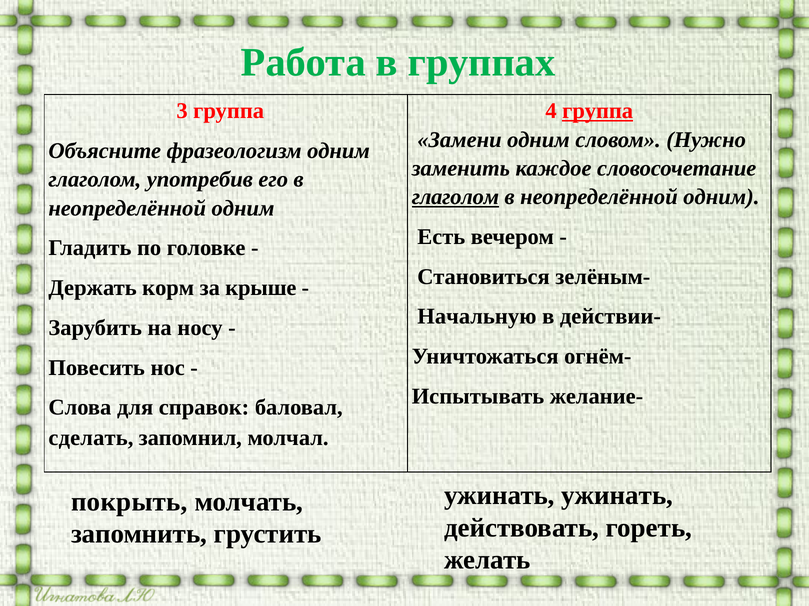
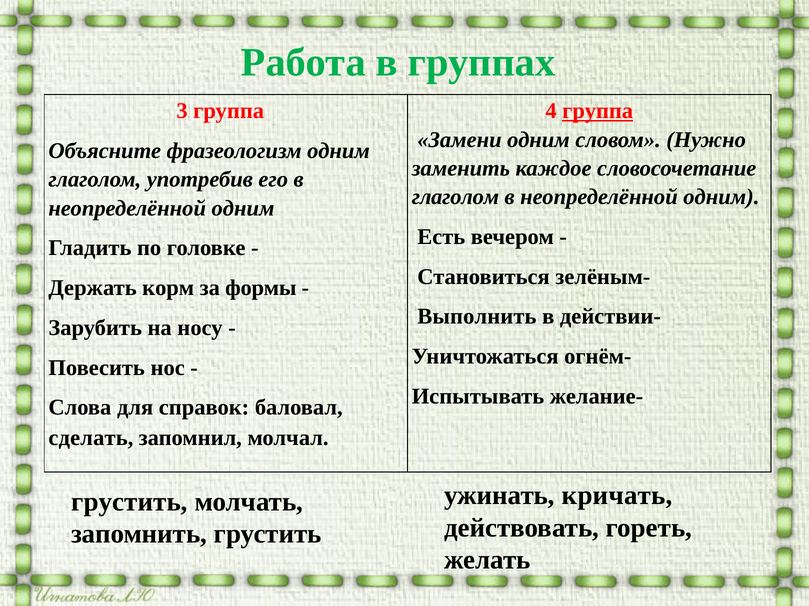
глаголом at (455, 197) underline: present -> none
крыше: крыше -> формы
Начальную: Начальную -> Выполнить
ужинать ужинать: ужинать -> кричать
покрыть at (129, 502): покрыть -> грустить
